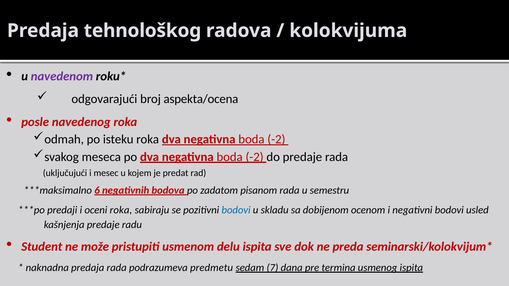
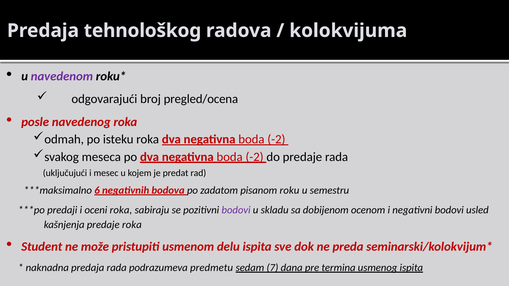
aspekta/ocena: aspekta/ocena -> pregled/ocena
pisanom rada: rada -> roku
bodovi at (236, 210) colour: blue -> purple
predaje radu: radu -> roka
